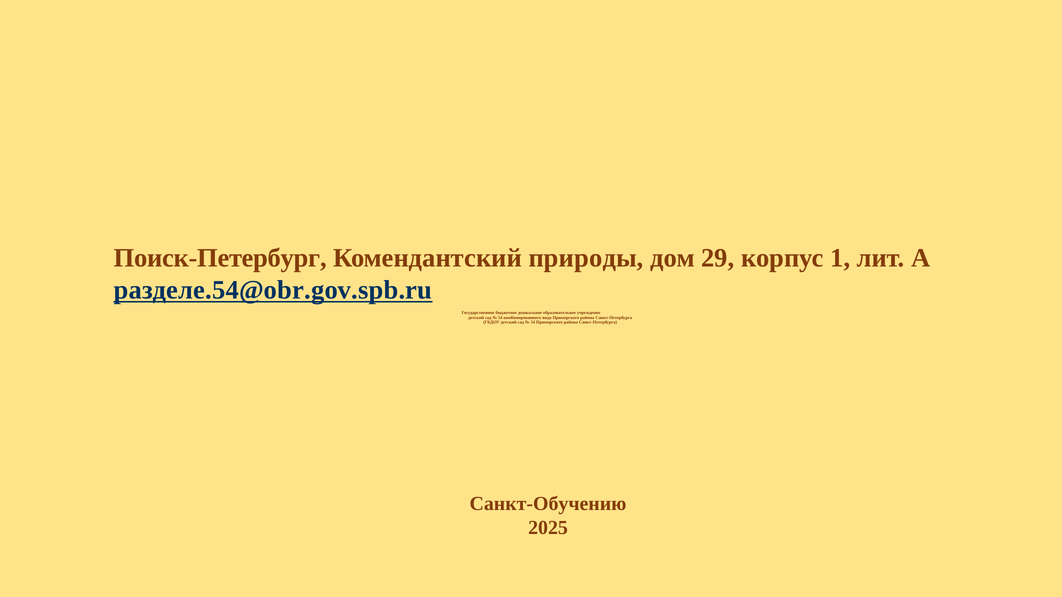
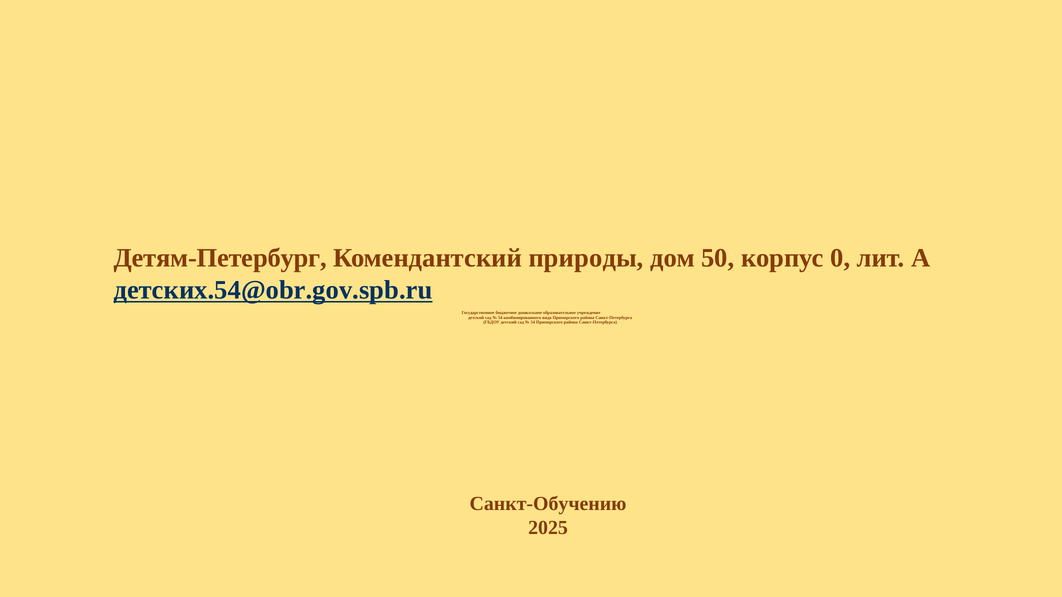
Поиск-Петербург: Поиск-Петербург -> Детям-Петербург
29: 29 -> 50
1: 1 -> 0
разделе.54@obr.gov.spb.ru: разделе.54@obr.gov.spb.ru -> детских.54@obr.gov.spb.ru
